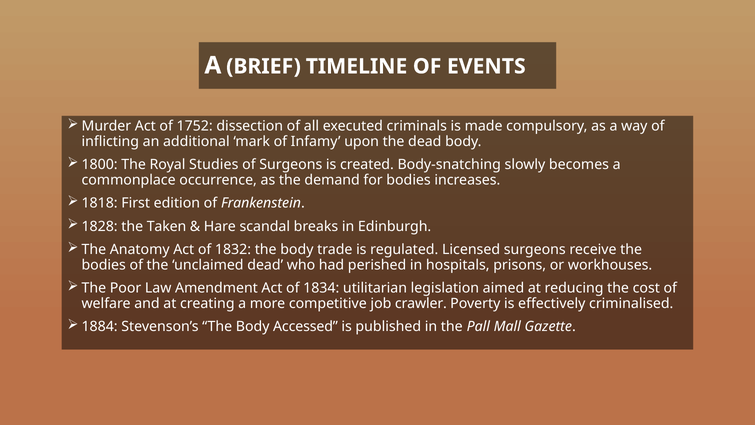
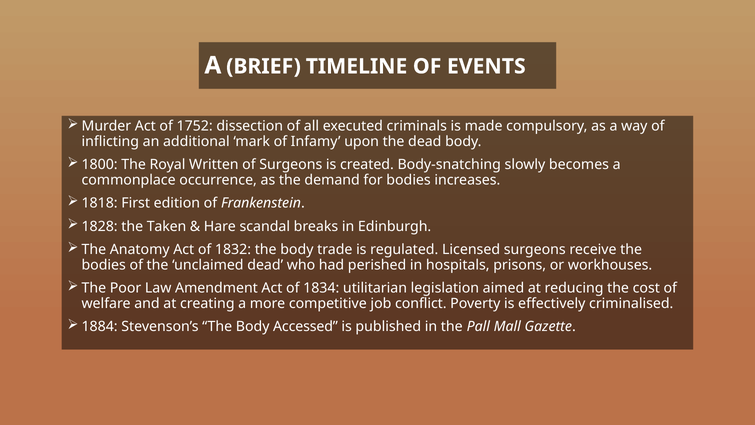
Studies: Studies -> Written
crawler: crawler -> conflict
